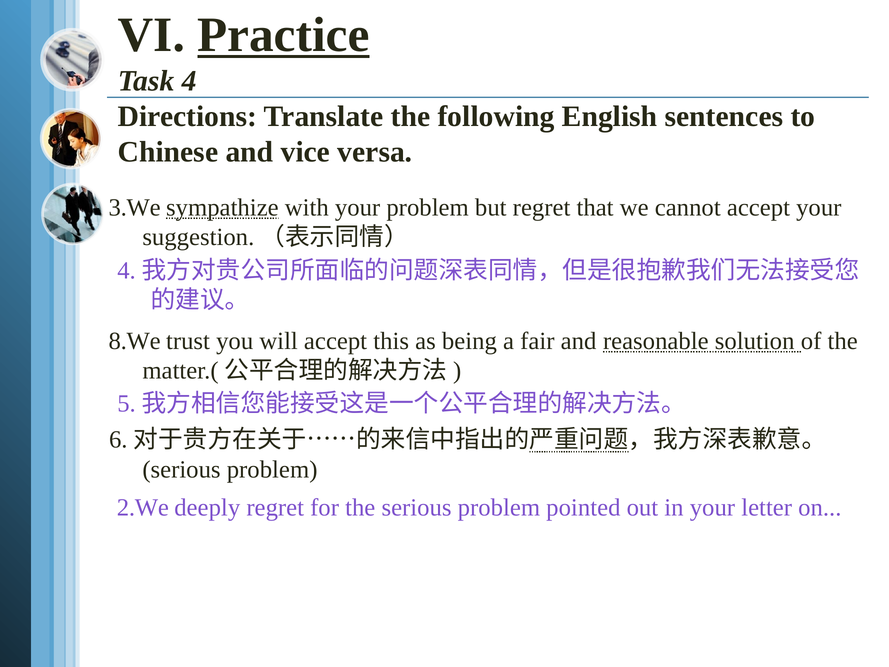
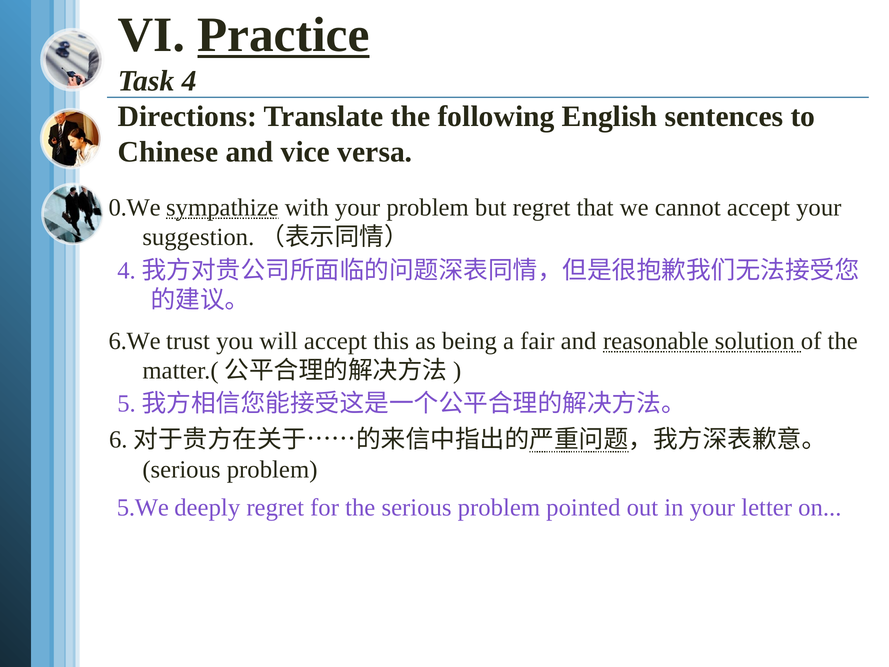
3.We: 3.We -> 0.We
8.We: 8.We -> 6.We
2.We: 2.We -> 5.We
